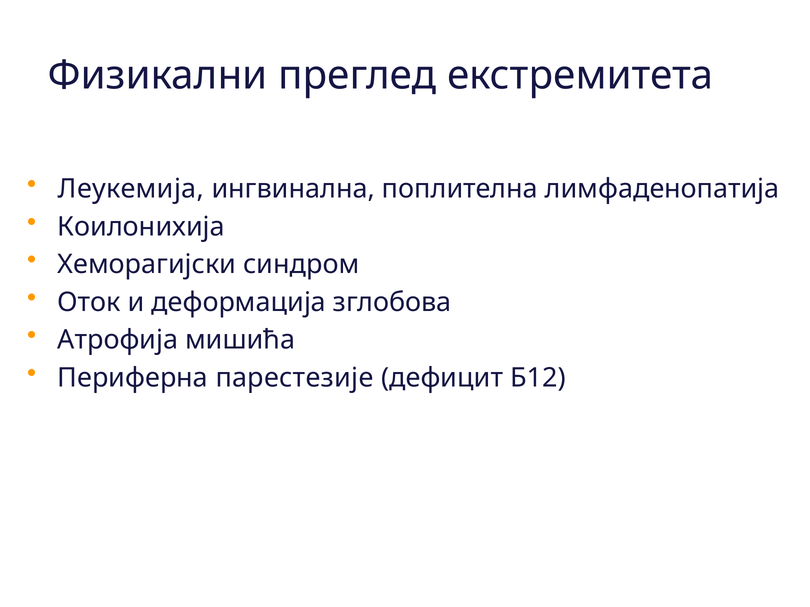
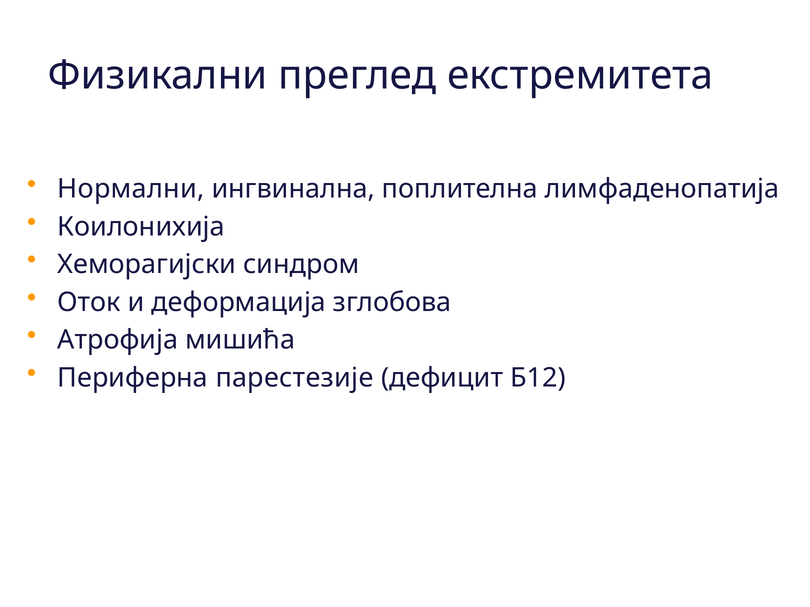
Леукемија: Леукемија -> Нормални
